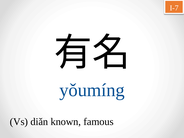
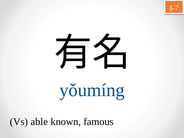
diǎn: diǎn -> able
